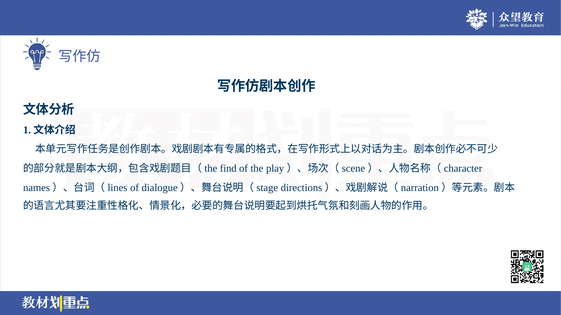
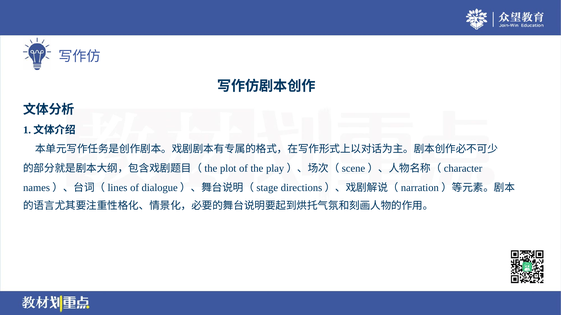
find: find -> plot
